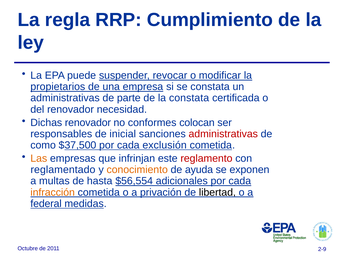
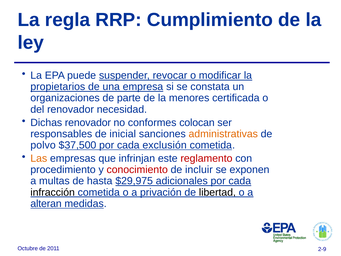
administrativas at (65, 98): administrativas -> organizaciones
la constata: constata -> menores
administrativas at (223, 134) colour: red -> orange
como: como -> polvo
reglamentado: reglamentado -> procedimiento
conocimiento colour: orange -> red
ayuda: ayuda -> incluir
$56,554: $56,554 -> $29,975
infracción colour: orange -> black
federal: federal -> alteran
